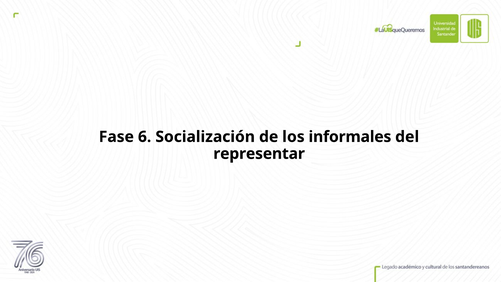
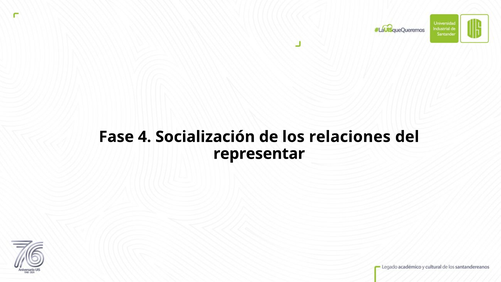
6: 6 -> 4
informales: informales -> relaciones
